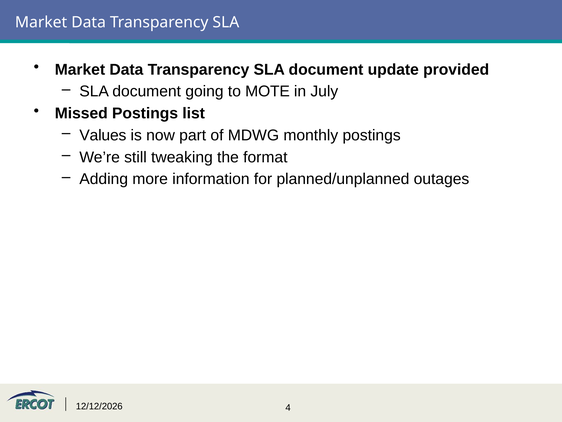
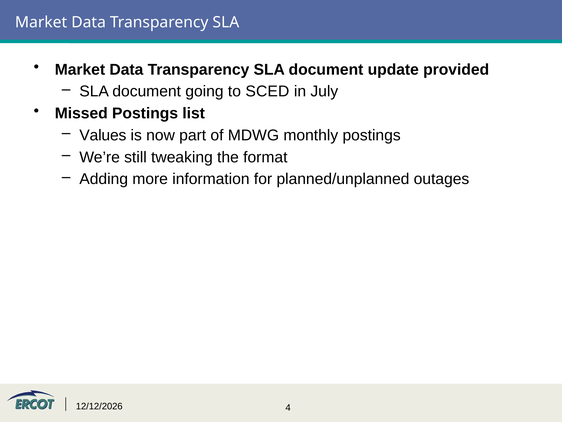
MOTE: MOTE -> SCED
